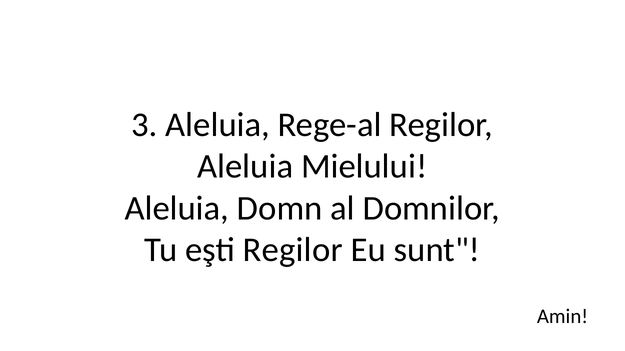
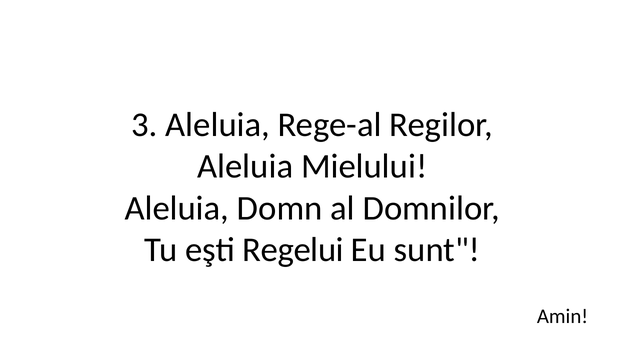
eşti Regilor: Regilor -> Regelui
